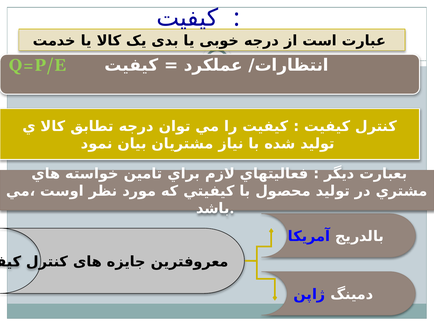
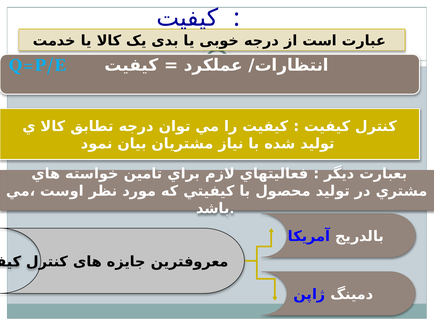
Q=P/E colour: light green -> light blue
